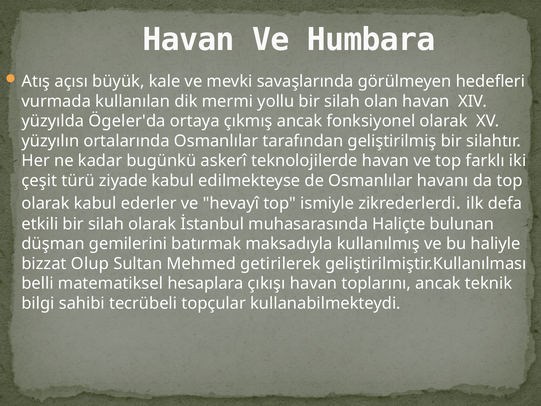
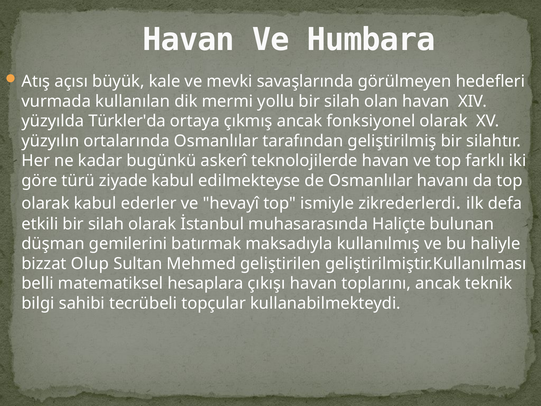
Ögeler'da: Ögeler'da -> Türkler'da
çeşit: çeşit -> göre
getirilerek: getirilerek -> geliştirilen
